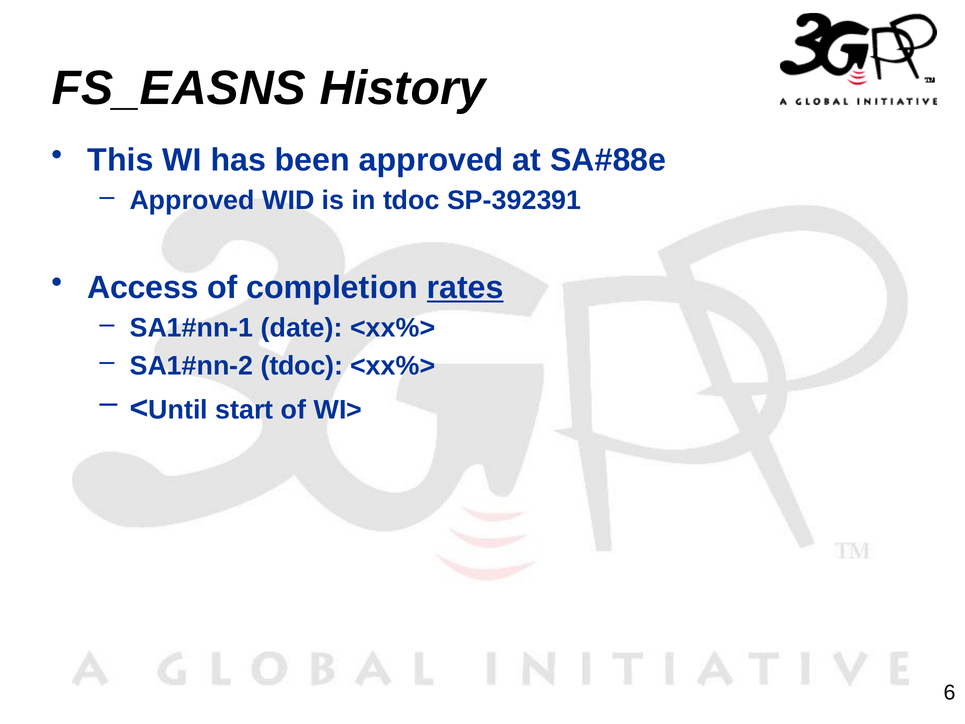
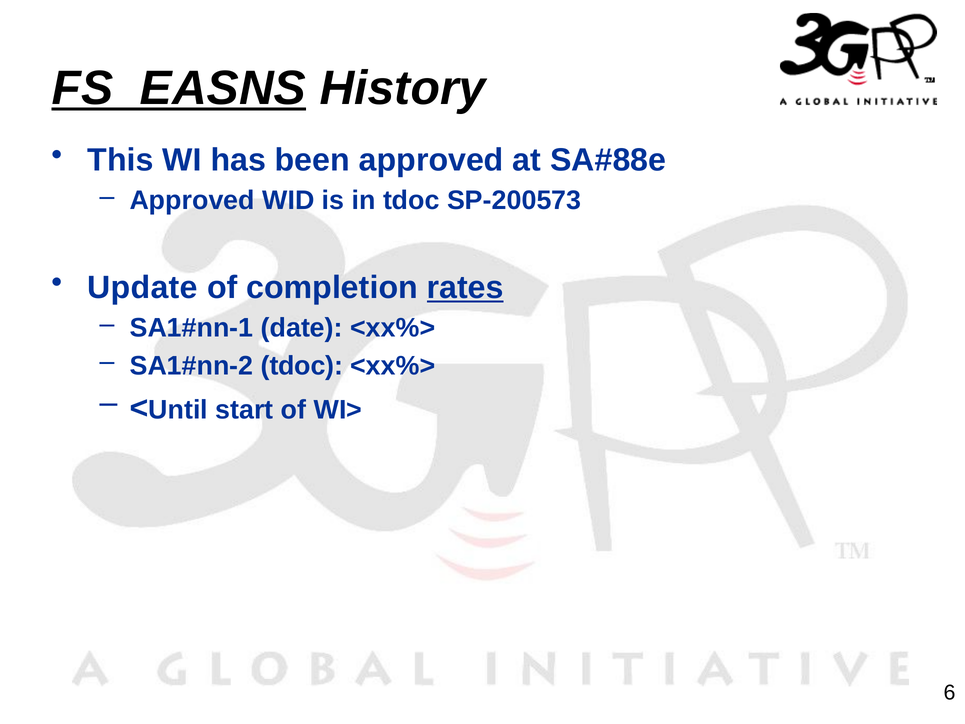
FS_EASNS underline: none -> present
SP-392391: SP-392391 -> SP-200573
Access: Access -> Update
